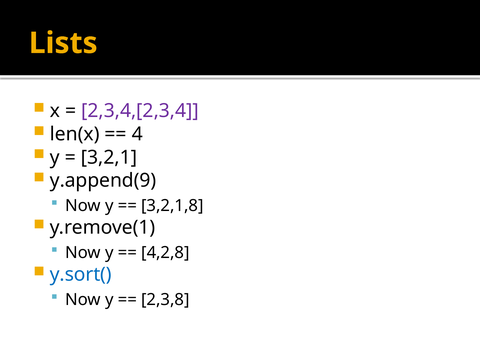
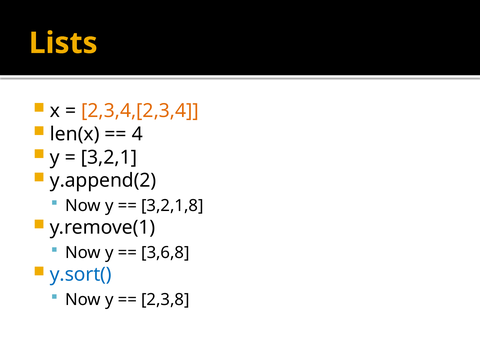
2,3,4,[2,3,4 colour: purple -> orange
y.append(9: y.append(9 -> y.append(2
4,2,8: 4,2,8 -> 3,6,8
